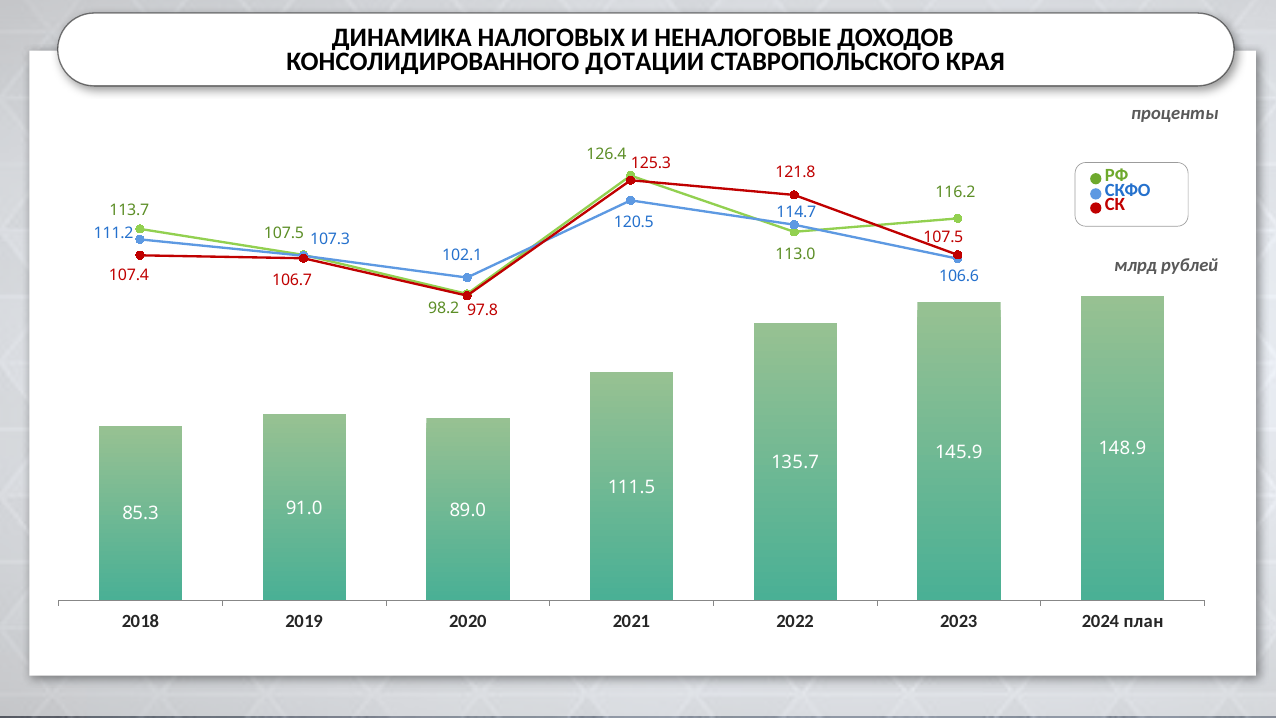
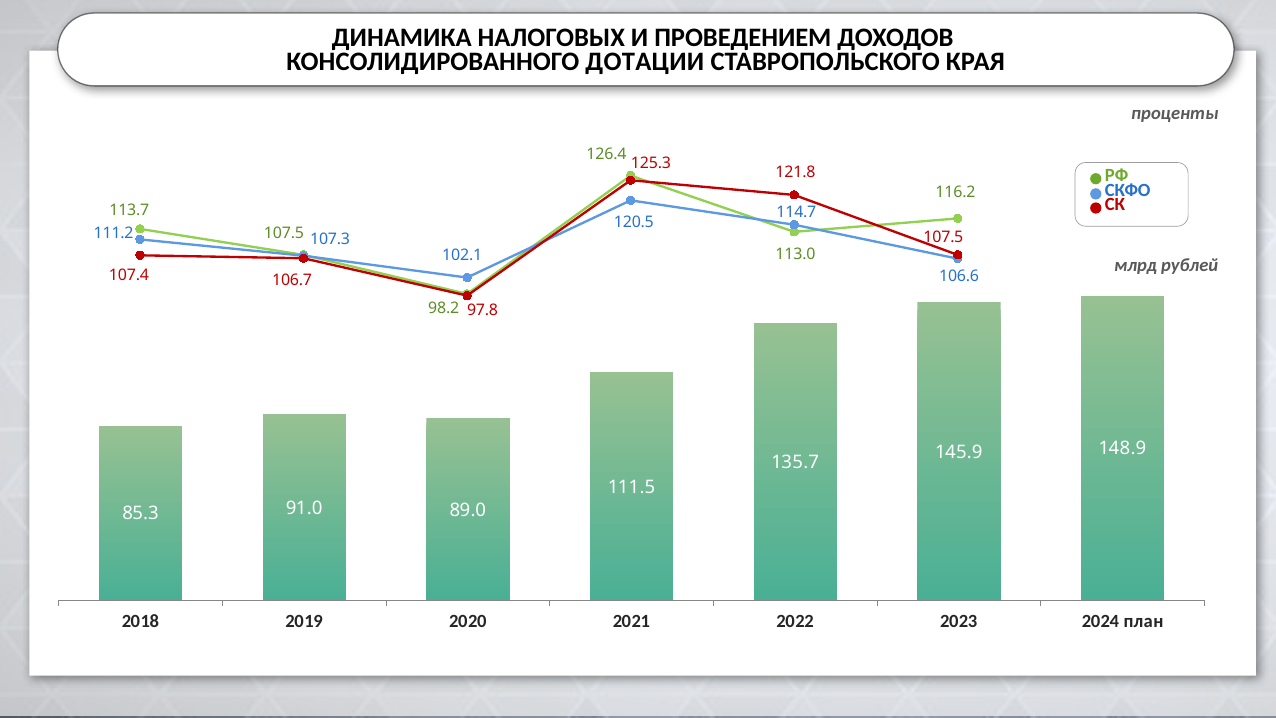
НЕНАЛОГОВЫЕ: НЕНАЛОГОВЫЕ -> ПРОВЕДЕНИЕМ
